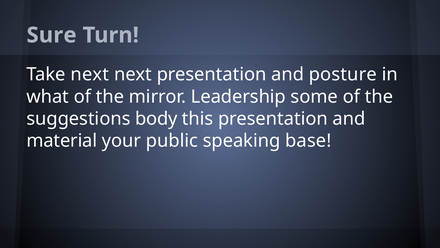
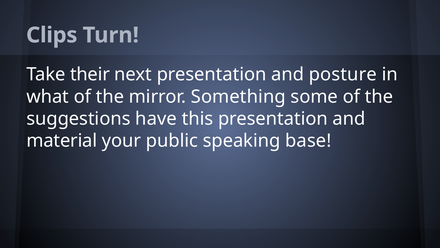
Sure: Sure -> Clips
Take next: next -> their
Leadership: Leadership -> Something
body: body -> have
